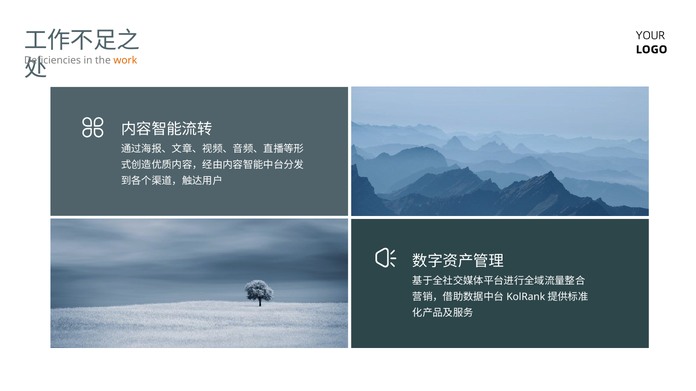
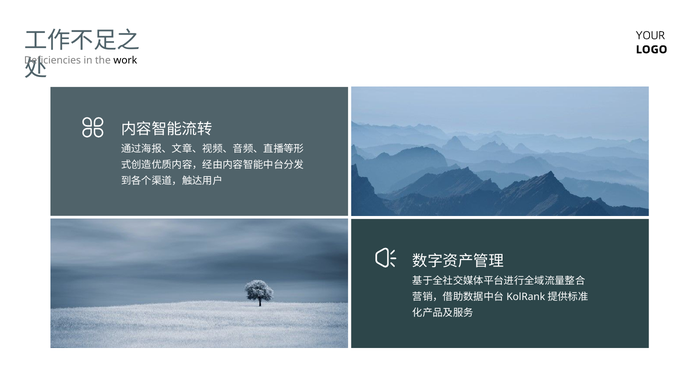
work colour: orange -> black
